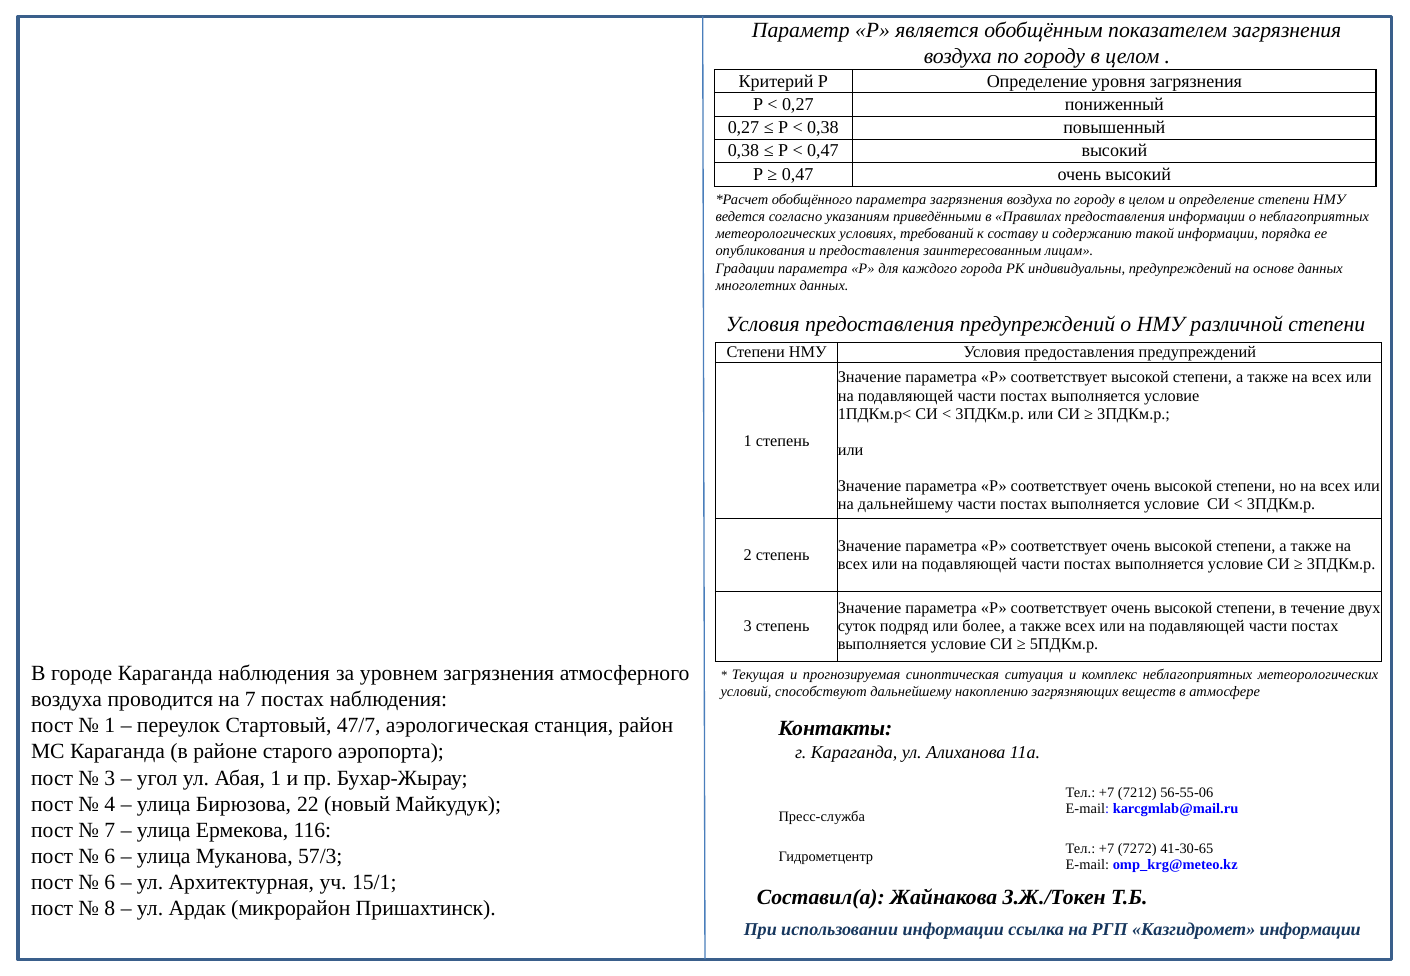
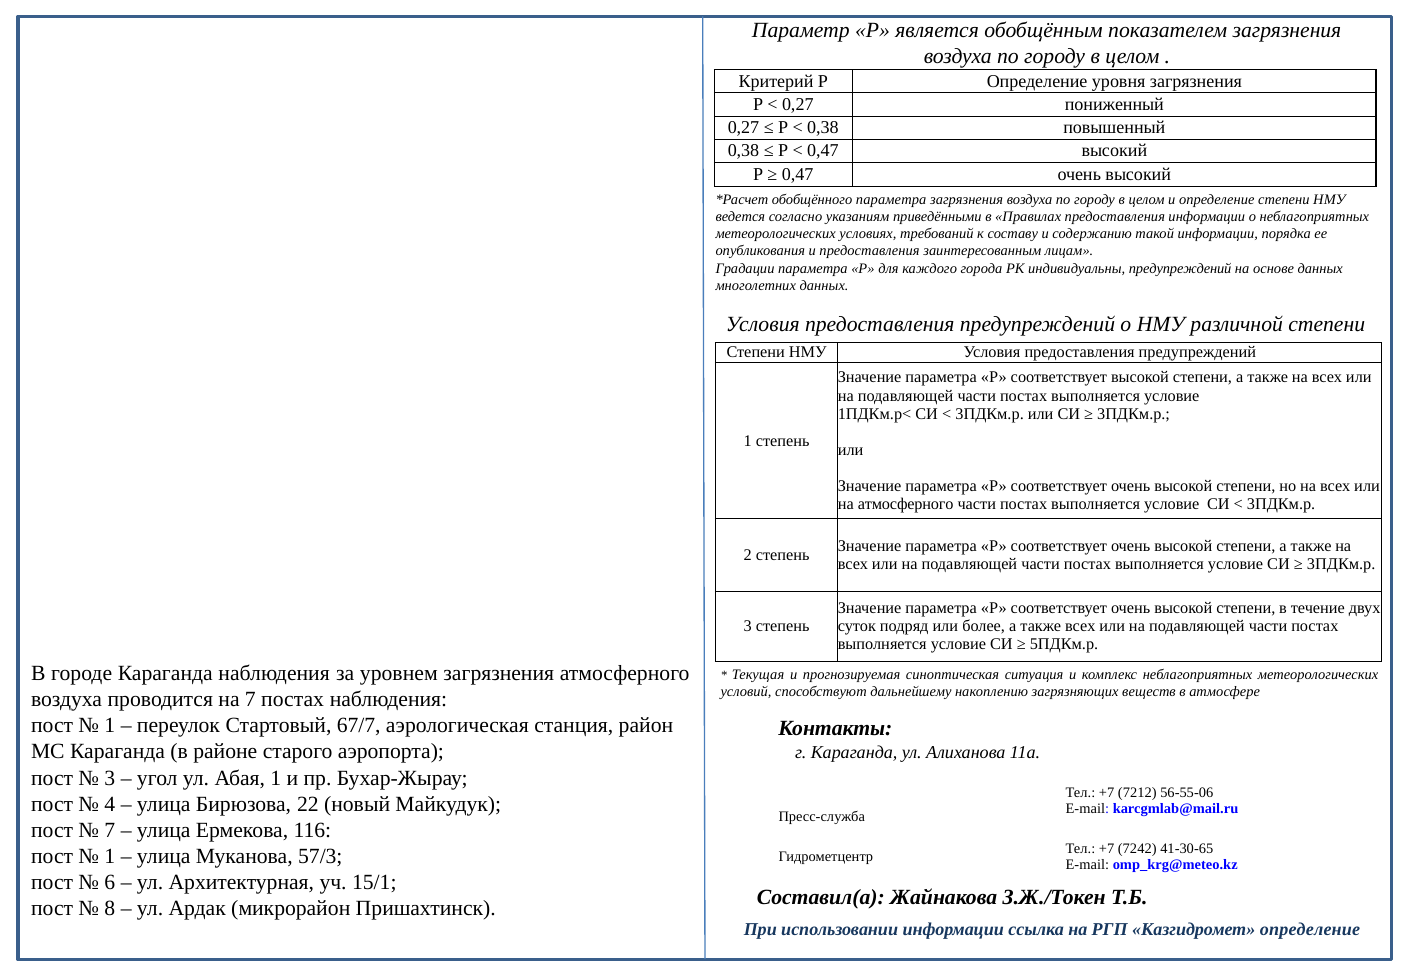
на дальнейшему: дальнейшему -> атмосферного
47/7: 47/7 -> 67/7
7272: 7272 -> 7242
6 at (110, 856): 6 -> 1
Казгидромет информации: информации -> определение
